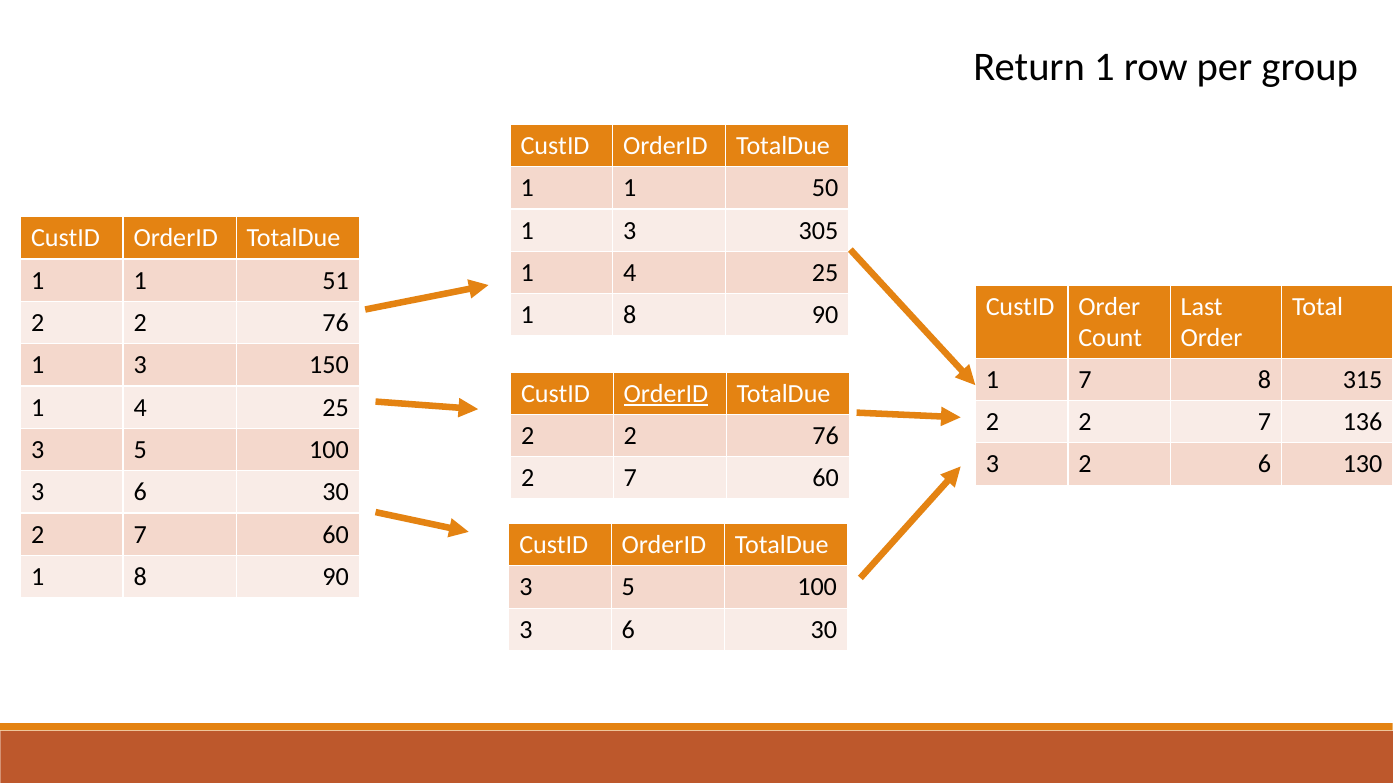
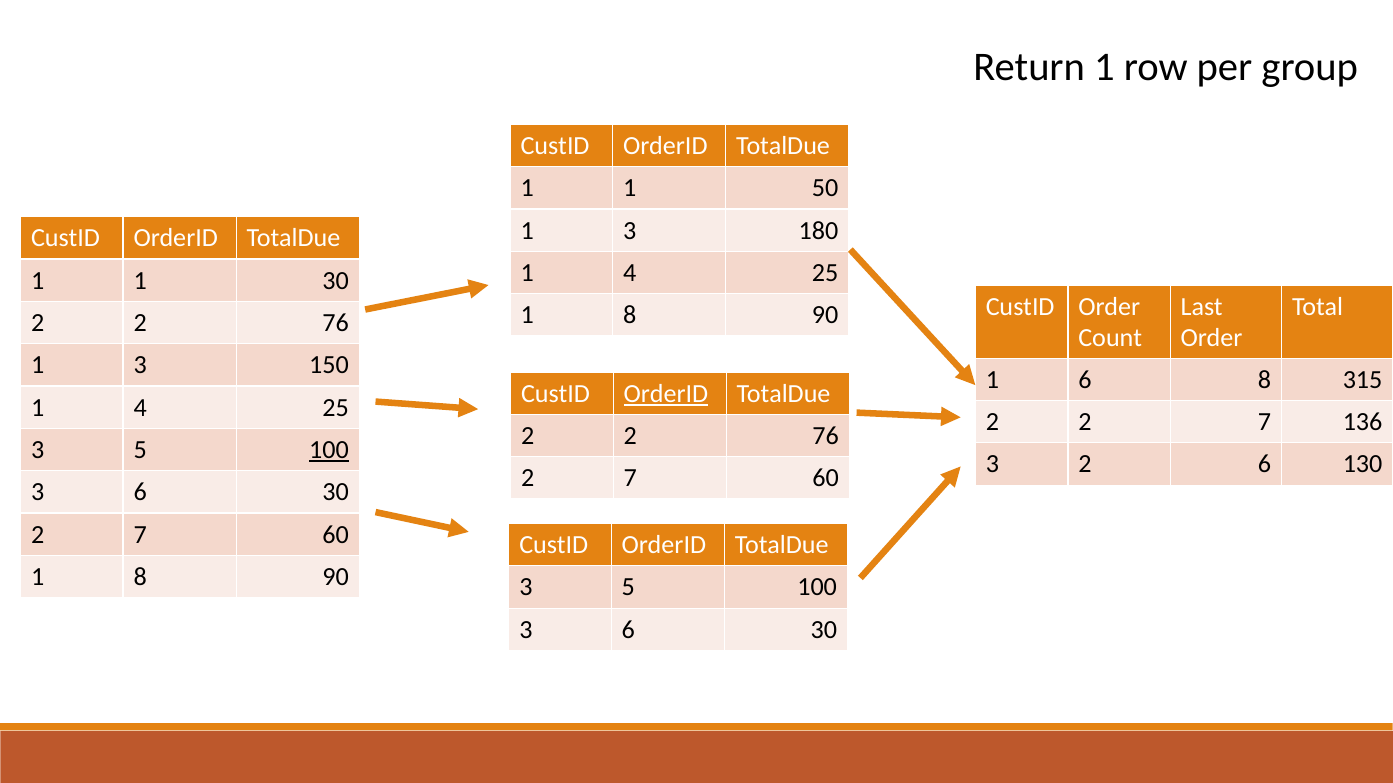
305: 305 -> 180
1 51: 51 -> 30
1 7: 7 -> 6
100 at (329, 450) underline: none -> present
